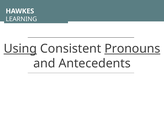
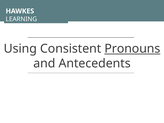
Using underline: present -> none
